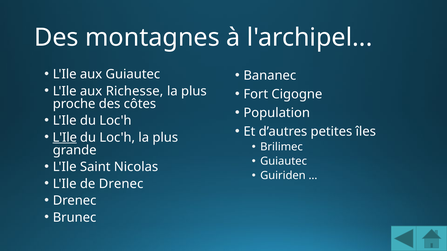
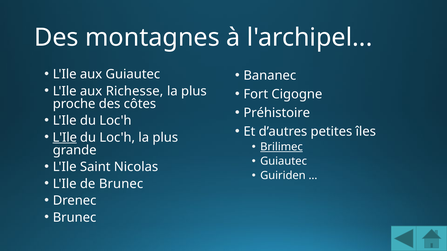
Population: Population -> Préhistoire
Brilimec underline: none -> present
de Drenec: Drenec -> Brunec
